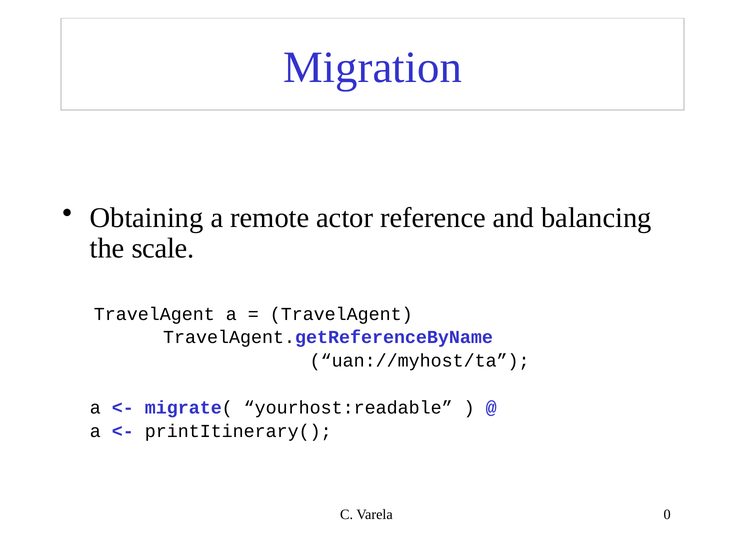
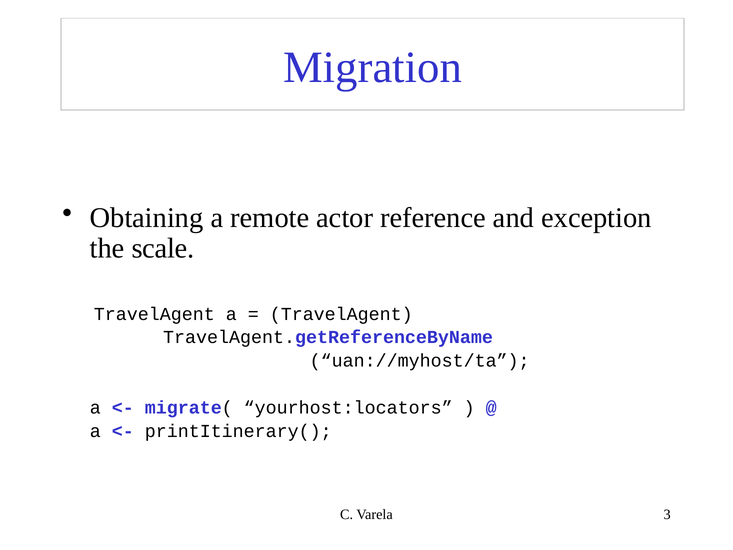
balancing: balancing -> exception
yourhost:readable: yourhost:readable -> yourhost:locators
0: 0 -> 3
